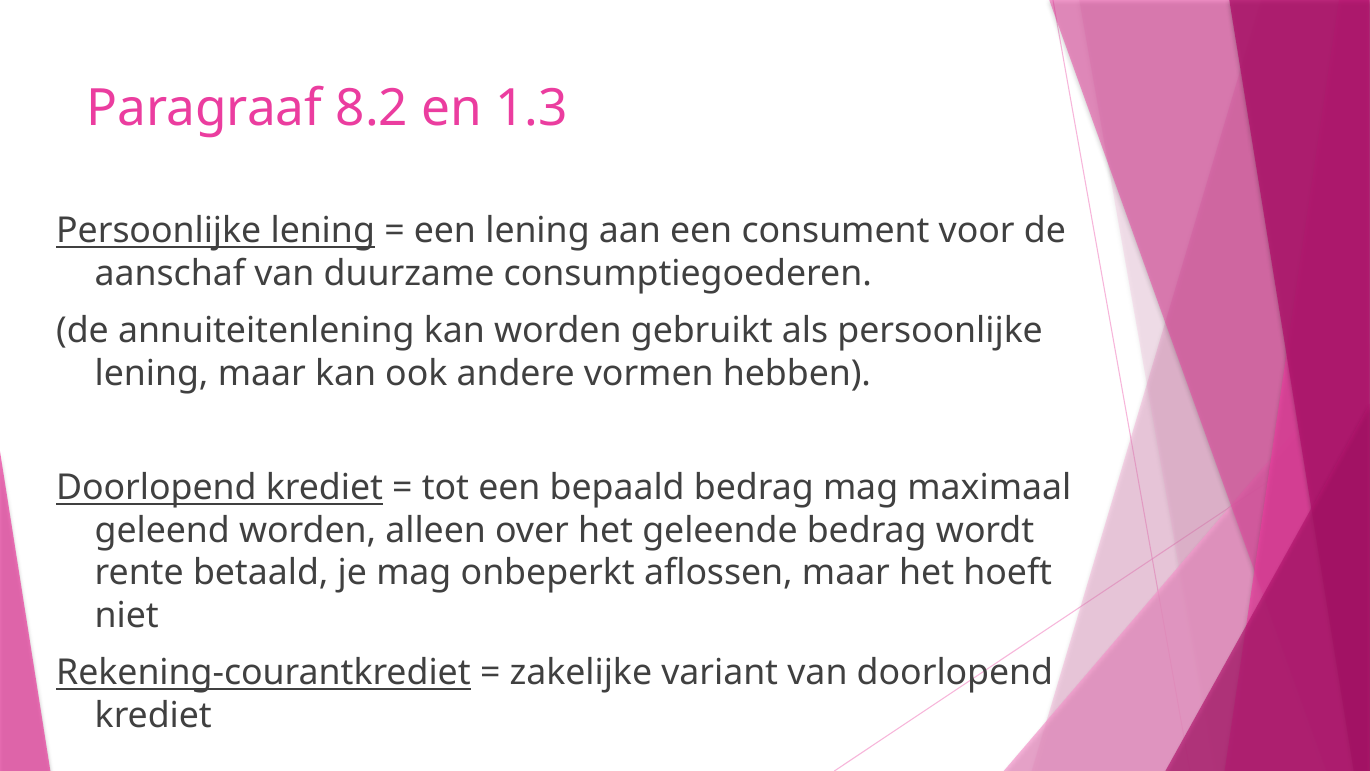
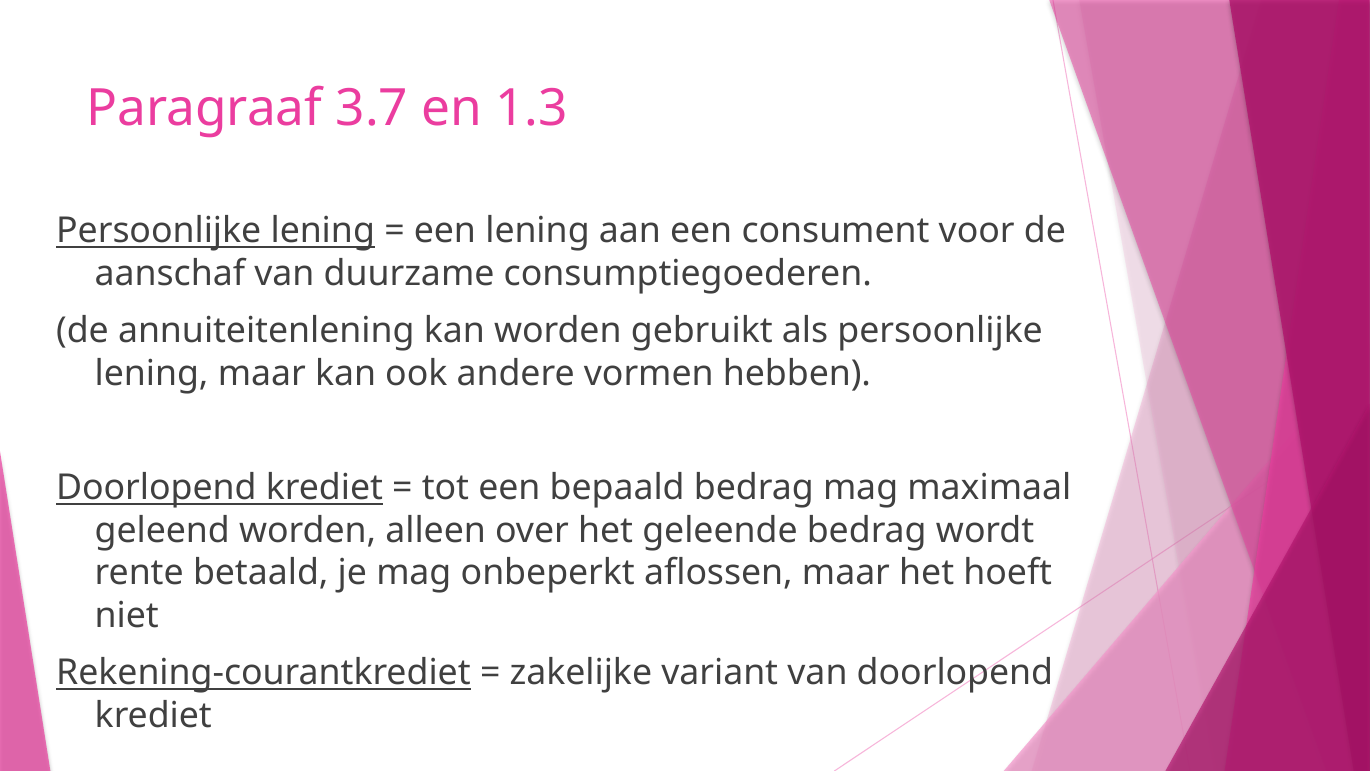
8.2: 8.2 -> 3.7
